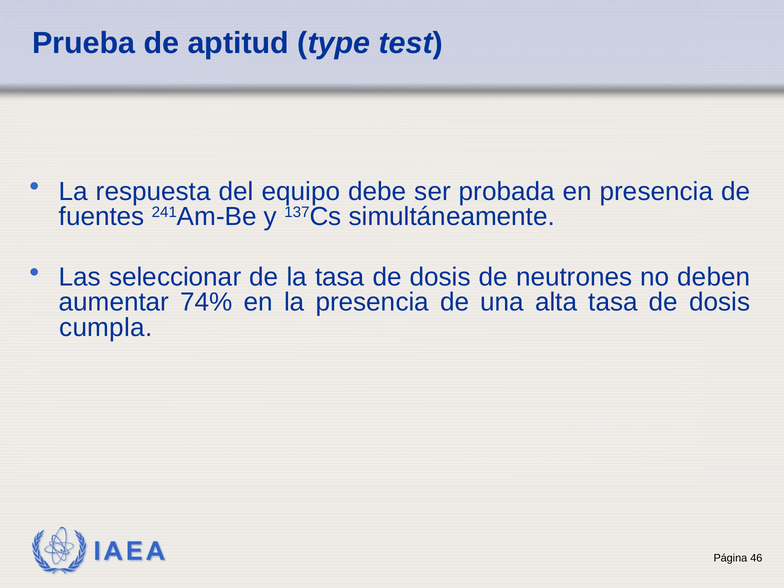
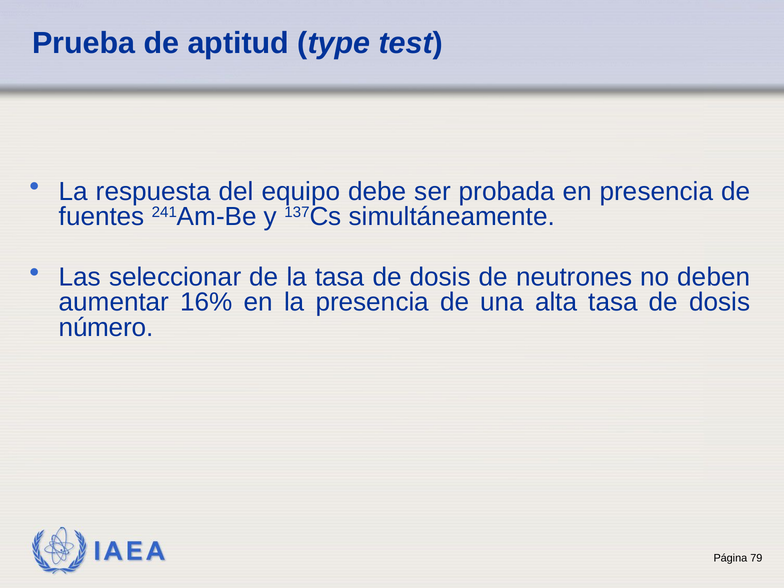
74%: 74% -> 16%
cumpla: cumpla -> número
46: 46 -> 79
